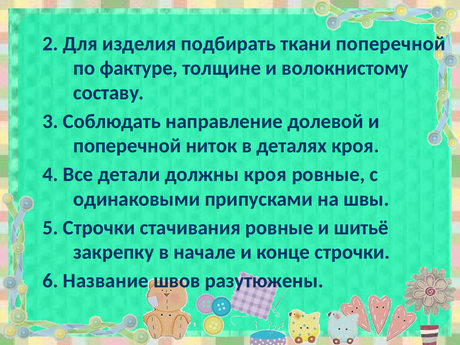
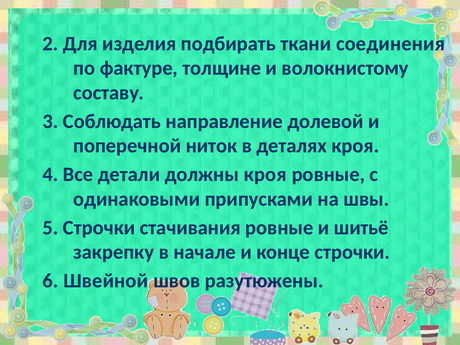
ткани поперечной: поперечной -> соединения
Название: Название -> Швейной
